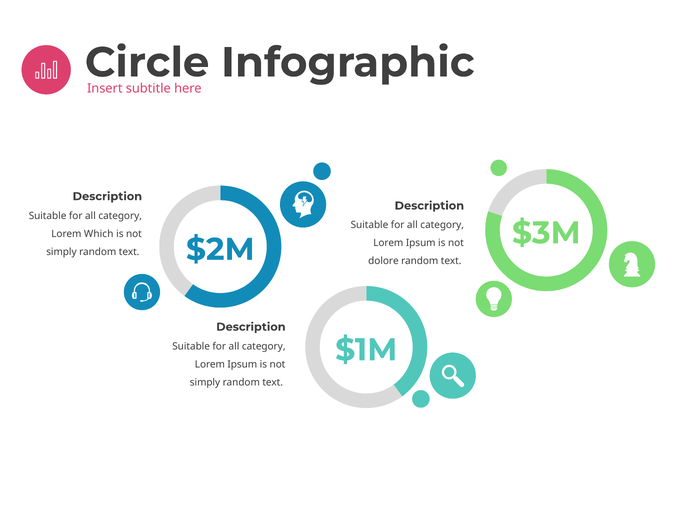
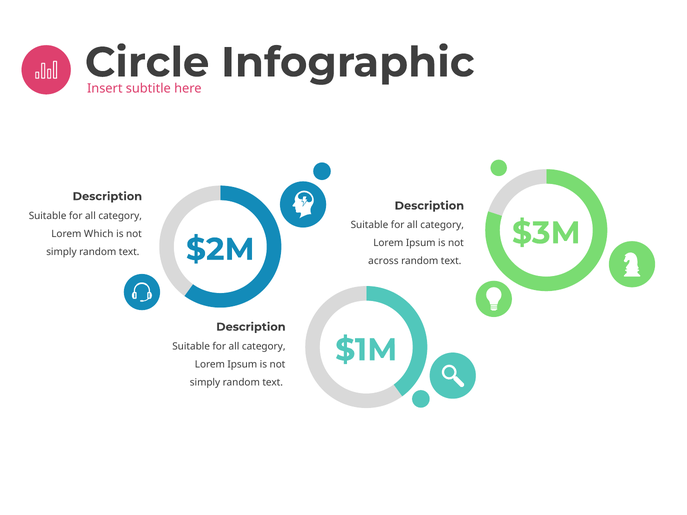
dolore: dolore -> across
